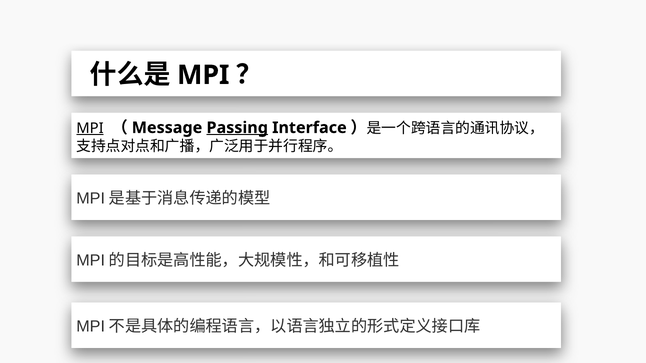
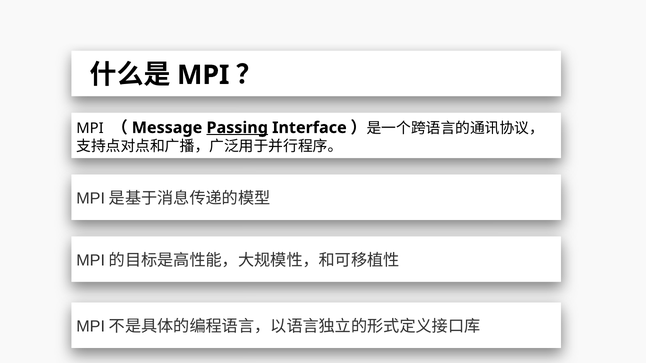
MPI at (90, 128) underline: present -> none
